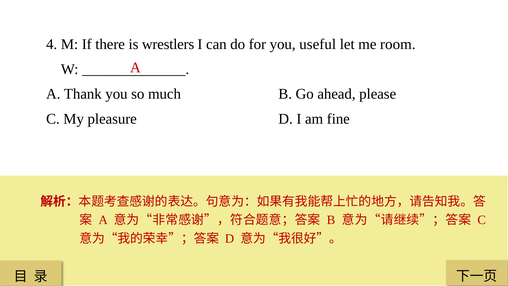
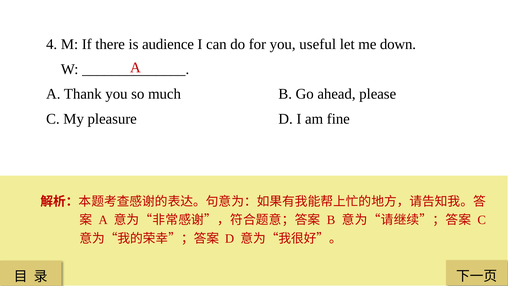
wrestlers: wrestlers -> audience
room: room -> down
